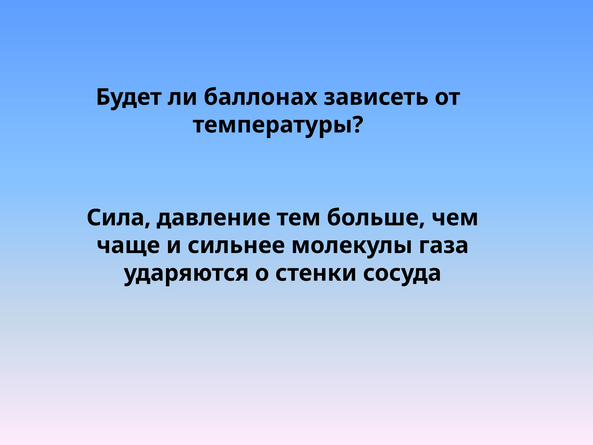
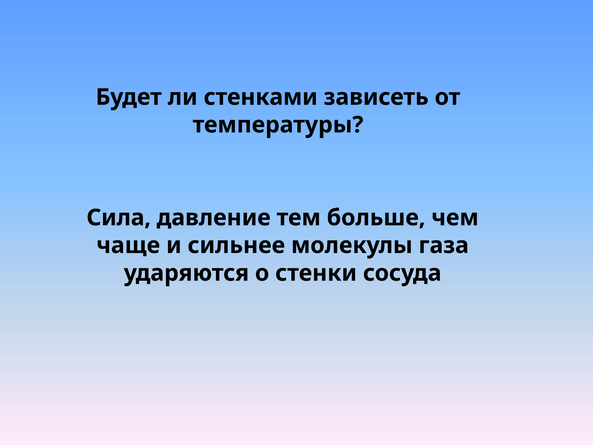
баллонах: баллонах -> стенками
